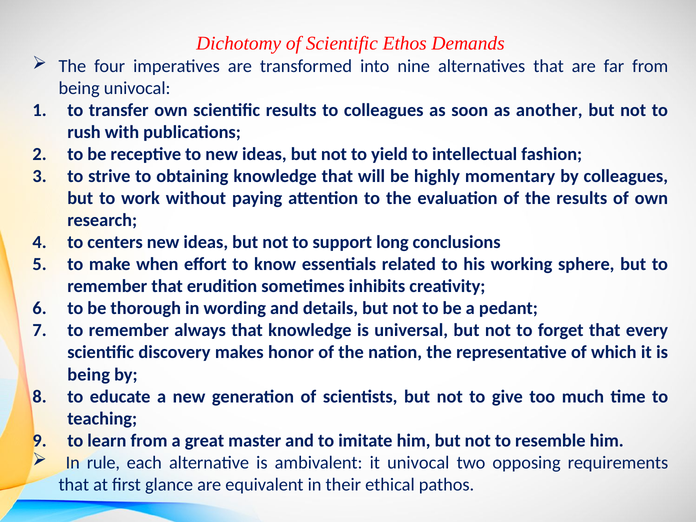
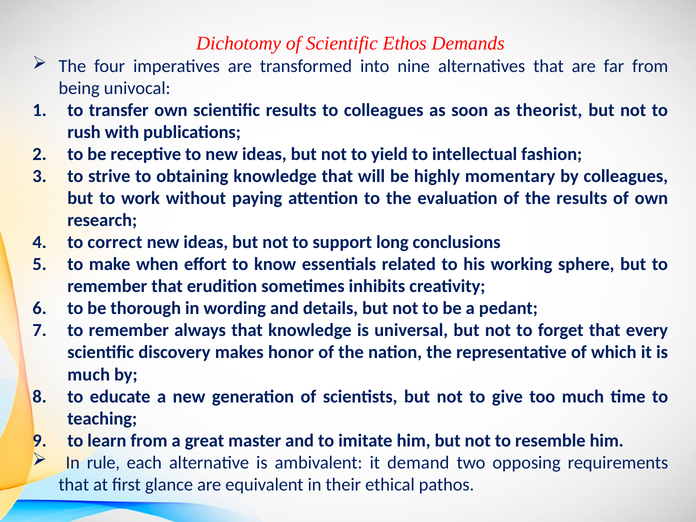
another: another -> theorist
centers: centers -> correct
being at (89, 374): being -> much
it univocal: univocal -> demand
